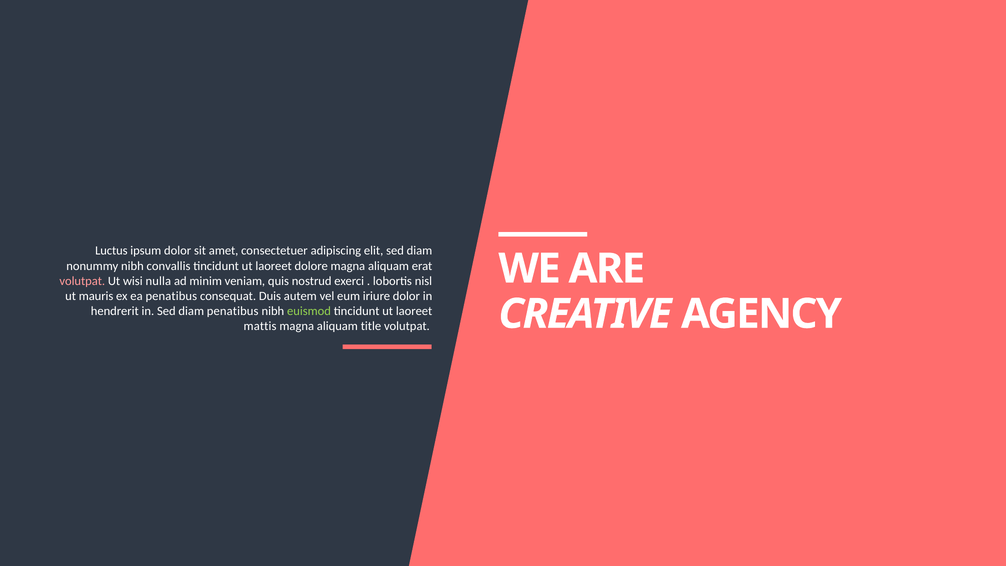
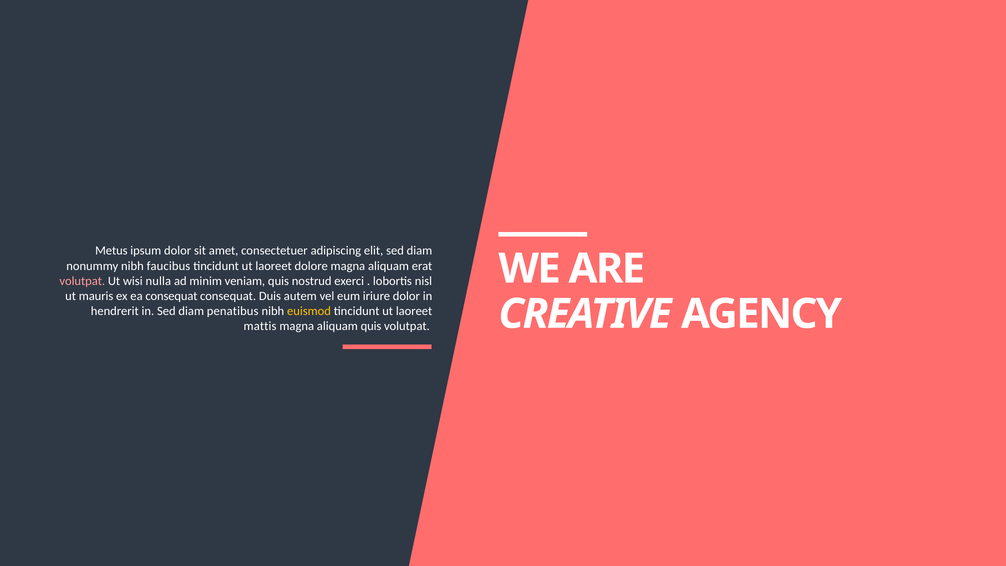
Luctus: Luctus -> Metus
convallis: convallis -> faucibus
ea penatibus: penatibus -> consequat
euismod colour: light green -> yellow
aliquam title: title -> quis
